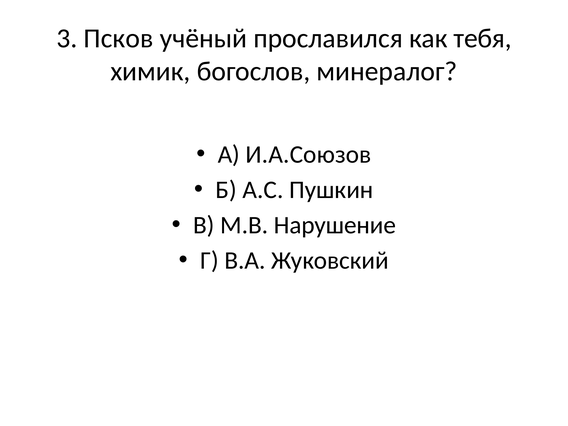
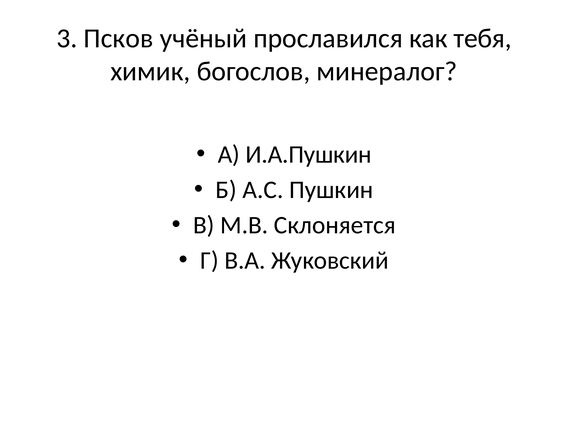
И.А.Союзов: И.А.Союзов -> И.А.Пушкин
Нарушение: Нарушение -> Склоняется
